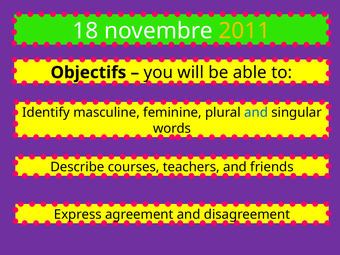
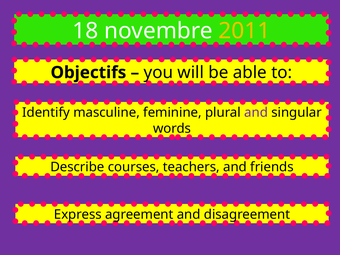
and at (256, 113) colour: blue -> purple
